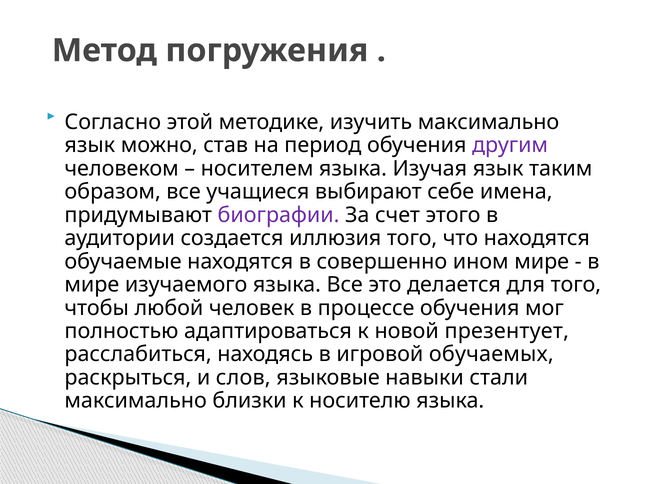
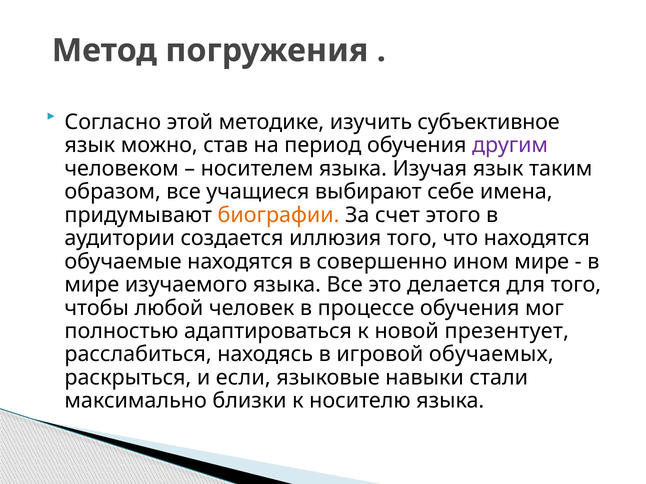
изучить максимально: максимально -> субъективное
биографии colour: purple -> orange
слов: слов -> если
